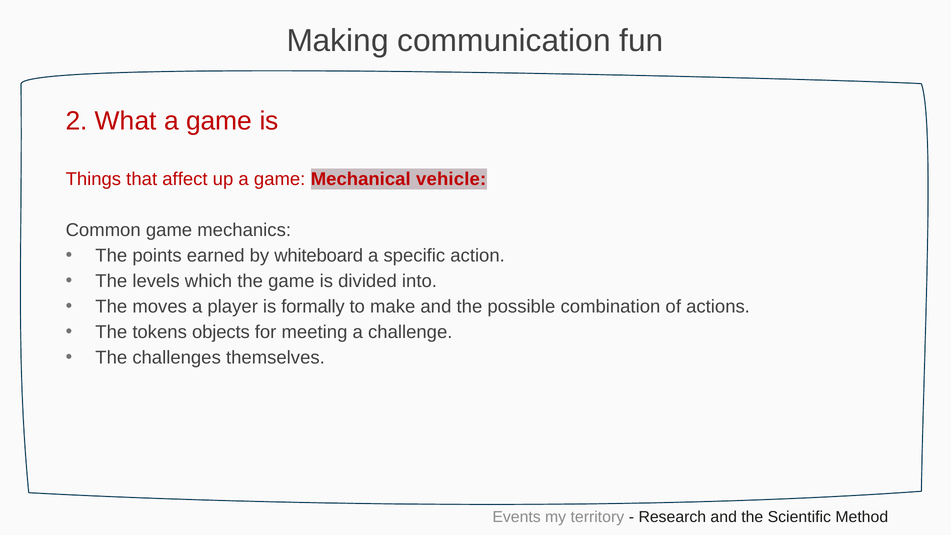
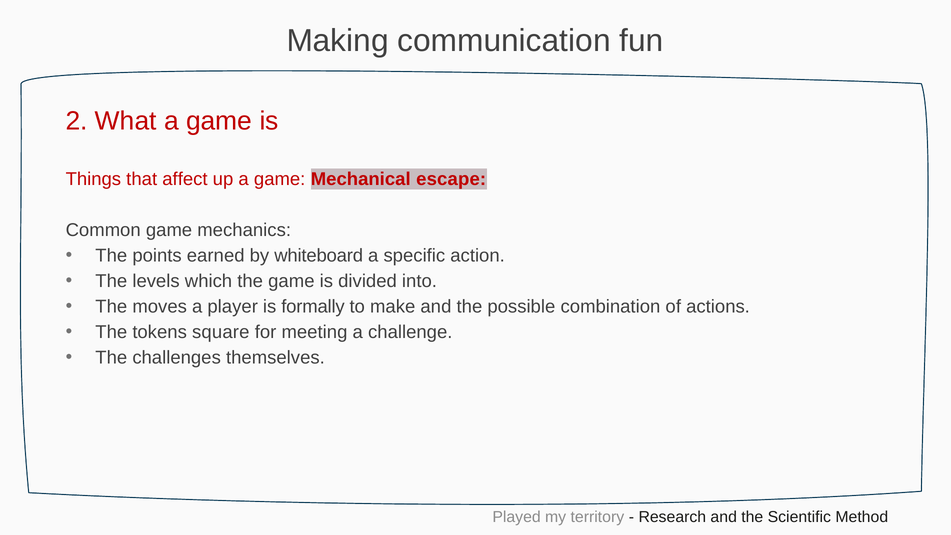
vehicle: vehicle -> escape
objects: objects -> square
Events: Events -> Played
